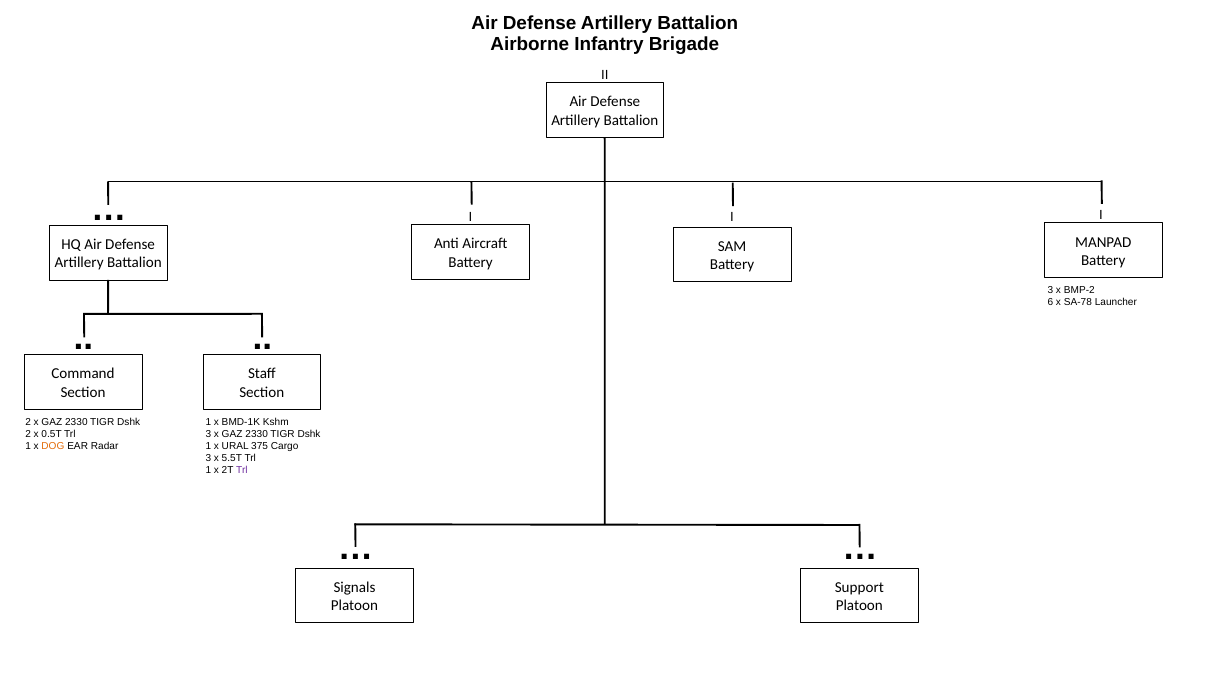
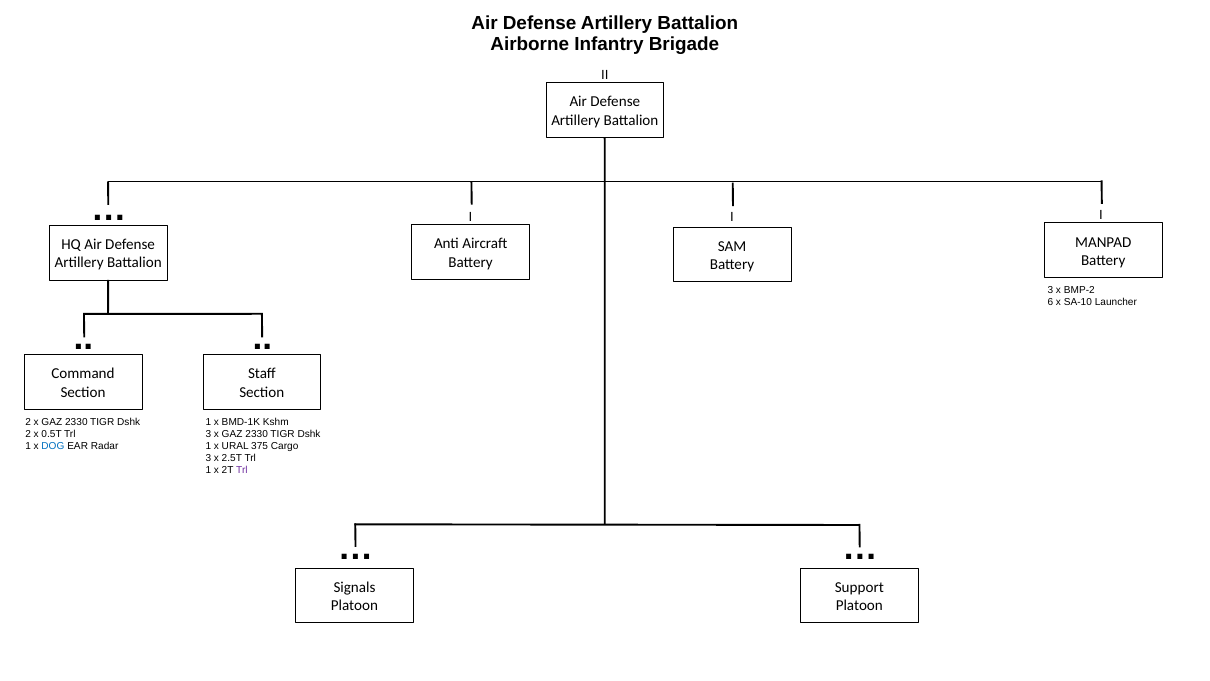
SA-78: SA-78 -> SA-10
DOG colour: orange -> blue
5.5T: 5.5T -> 2.5T
